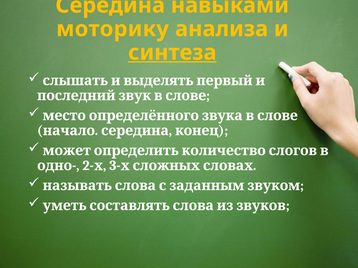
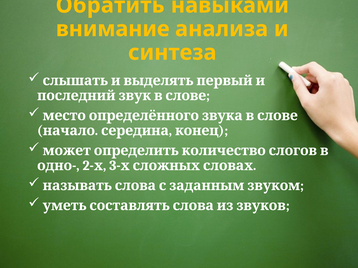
Середина at (110, 5): Середина -> Обратить
моторику: моторику -> внимание
синтеза underline: present -> none
